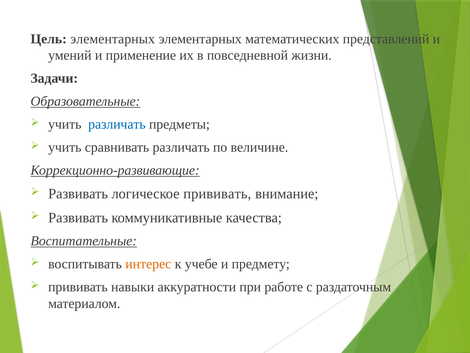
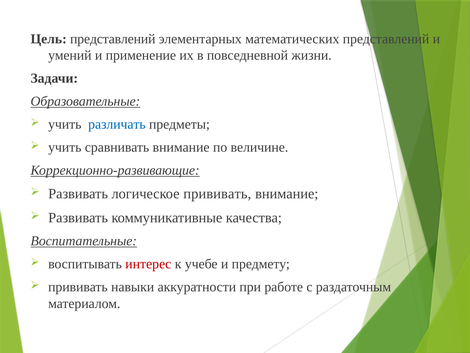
Цель элементарных: элементарных -> представлений
сравнивать различать: различать -> внимание
интерес colour: orange -> red
